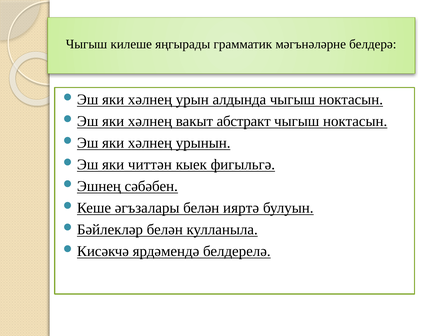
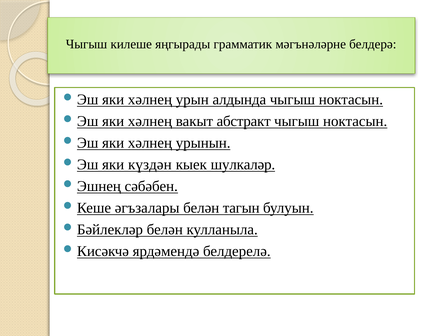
читтән: читтән -> күздән
фигыльгә: фигыльгә -> шулкаләр
ияртә: ияртә -> тагын
